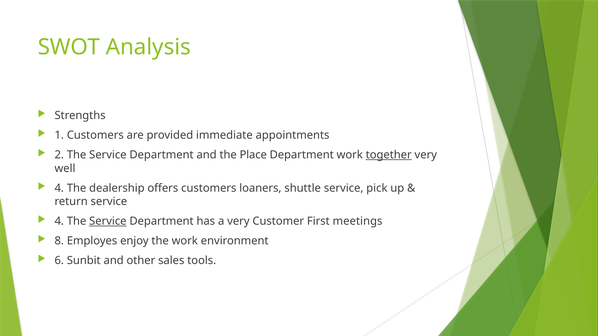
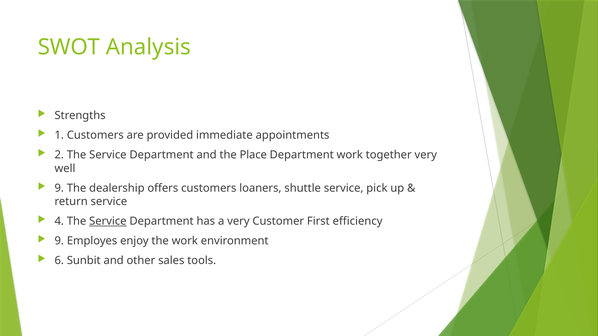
together underline: present -> none
4 at (59, 188): 4 -> 9
meetings: meetings -> efficiency
8 at (59, 241): 8 -> 9
